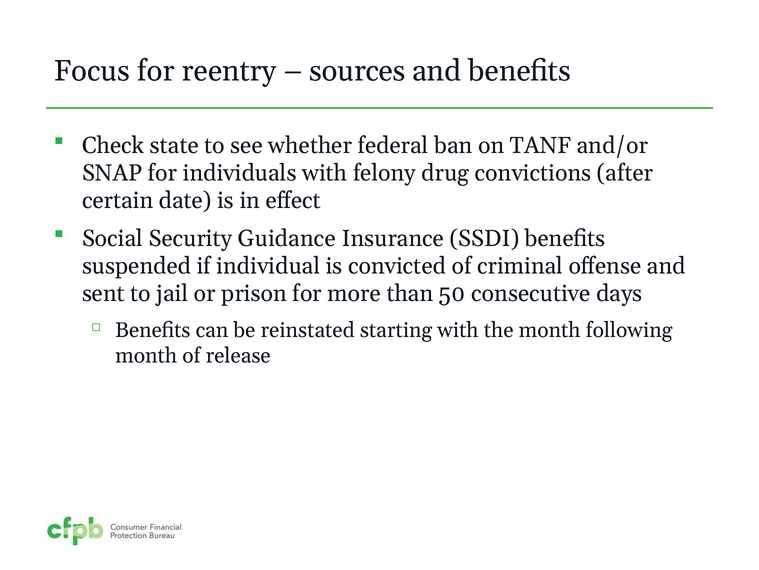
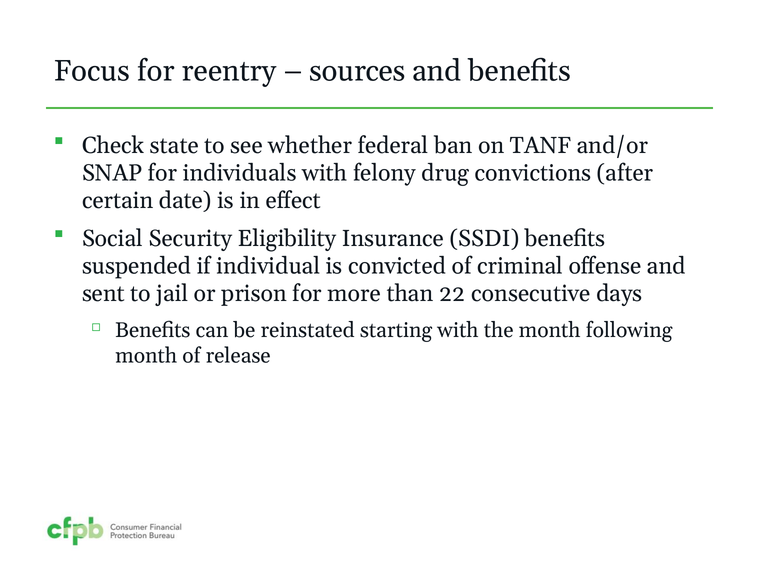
Guidance: Guidance -> Eligibility
50: 50 -> 22
